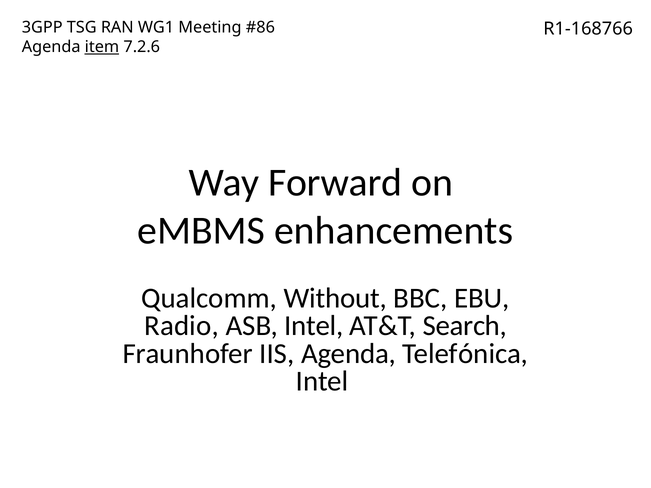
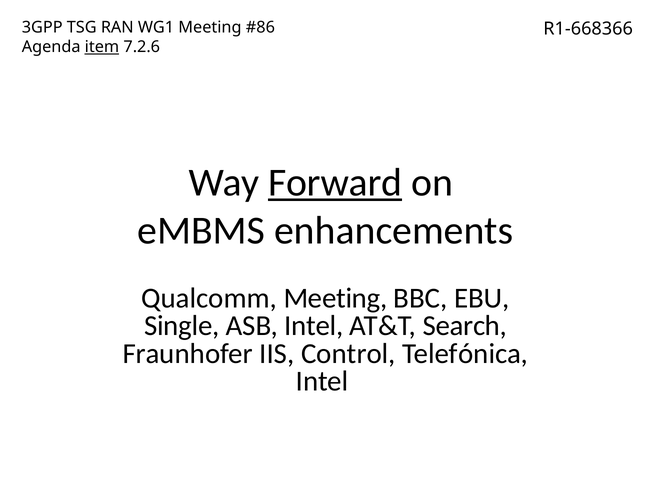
R1-168766: R1-168766 -> R1-668366
Forward underline: none -> present
Qualcomm Without: Without -> Meeting
Radio: Radio -> Single
IIS Agenda: Agenda -> Control
